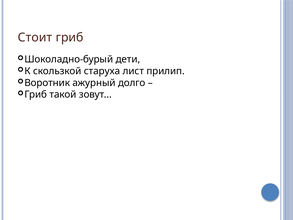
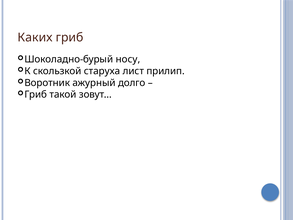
Стоит: Стоит -> Каких
дети: дети -> носу
